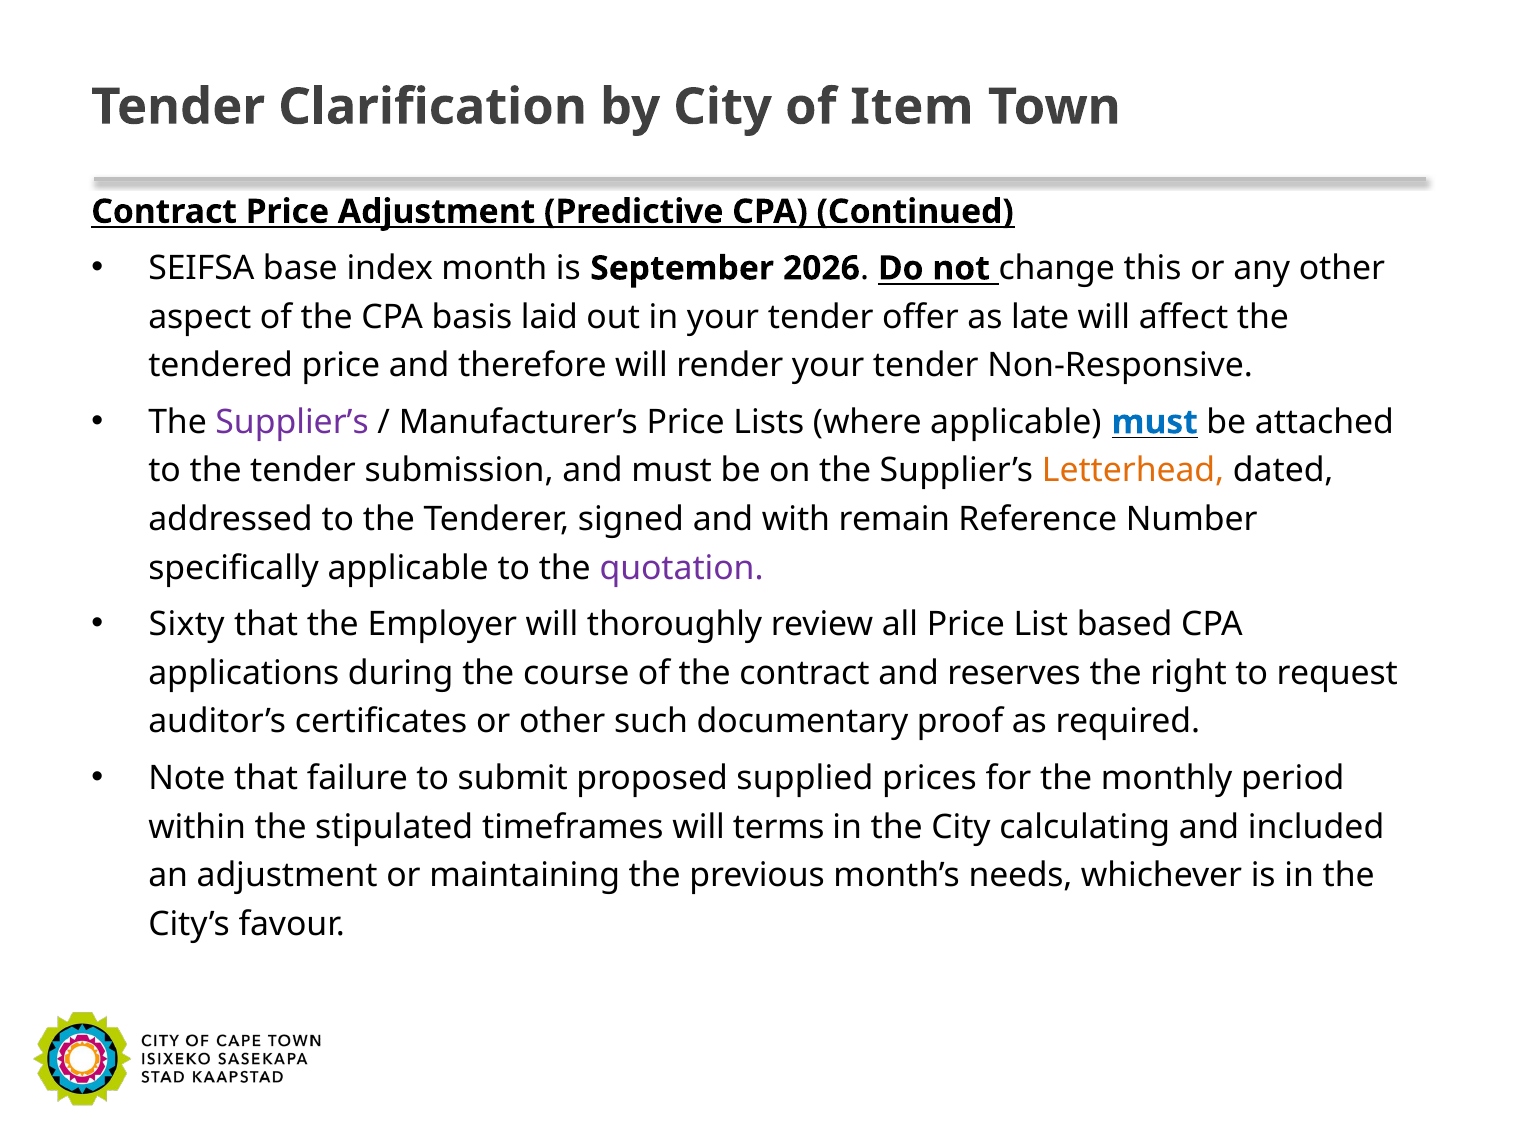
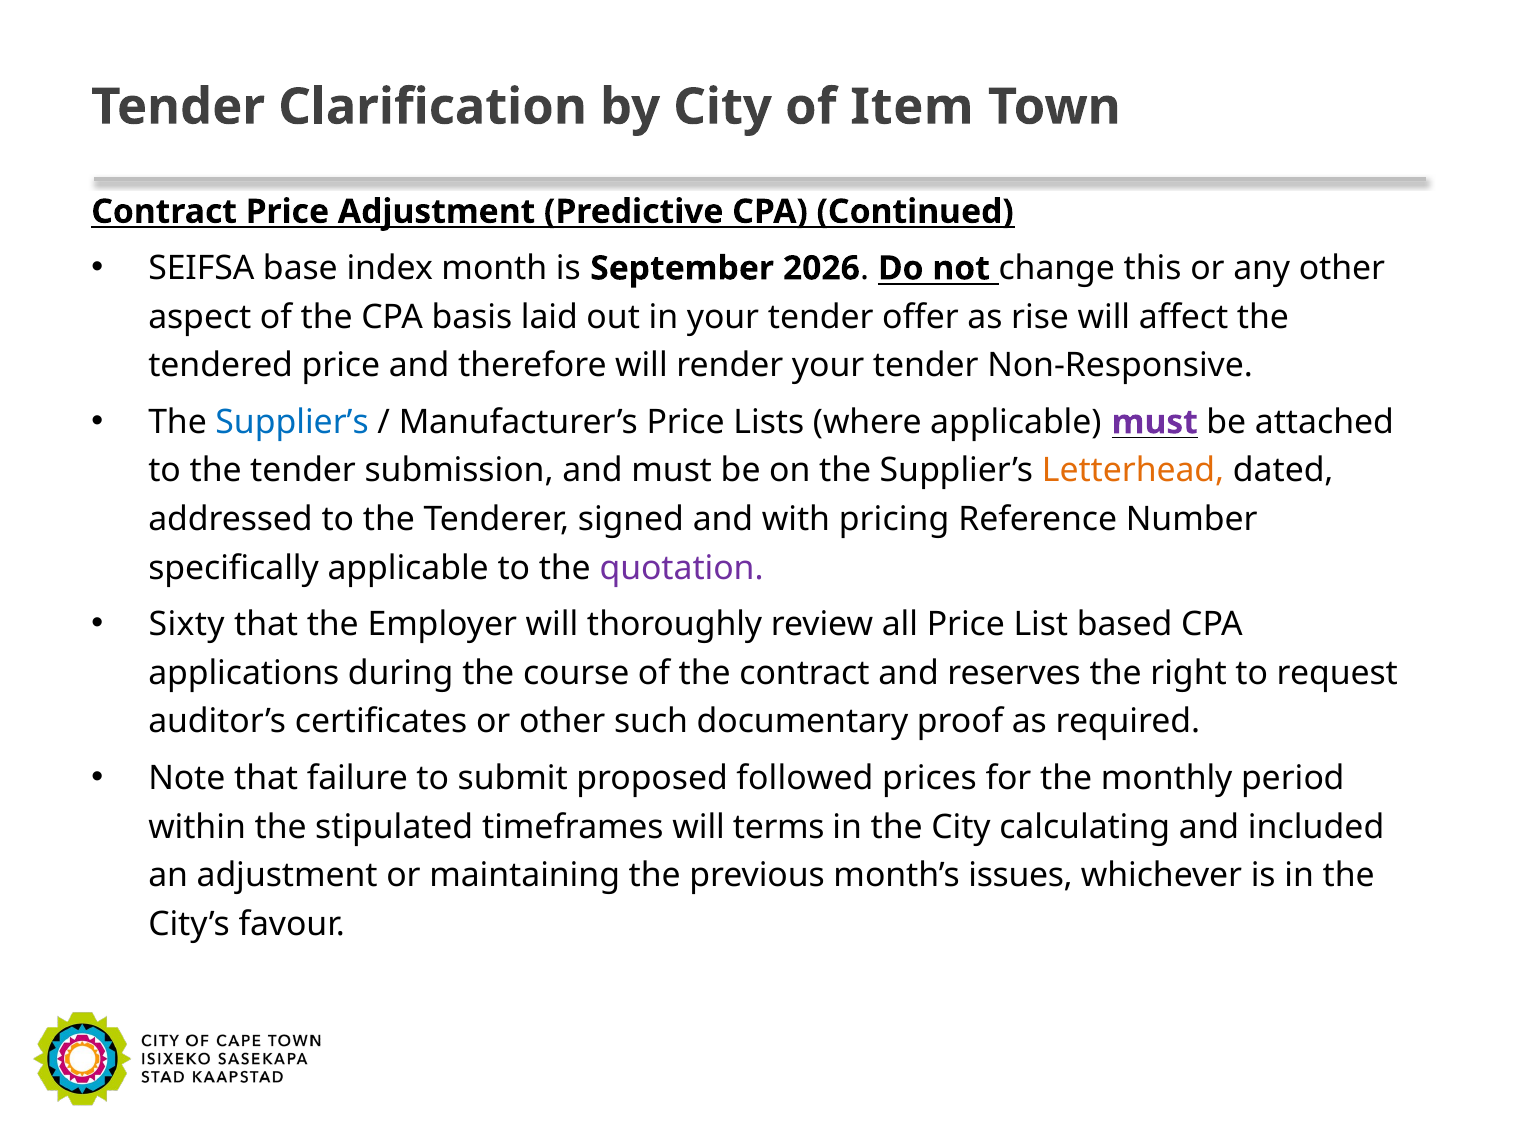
late: late -> rise
Supplier’s at (292, 422) colour: purple -> blue
must at (1155, 422) colour: blue -> purple
remain: remain -> pricing
supplied: supplied -> followed
needs: needs -> issues
